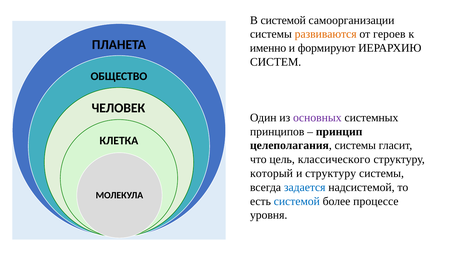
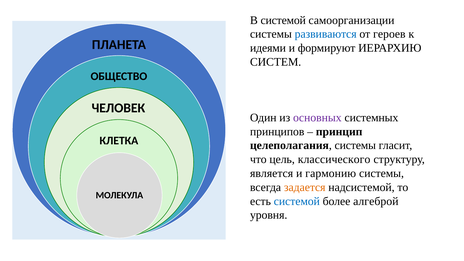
развиваются colour: orange -> blue
именно: именно -> идеями
который: который -> является
и структуру: структуру -> гармонию
задается colour: blue -> orange
процессе: процессе -> алгеброй
